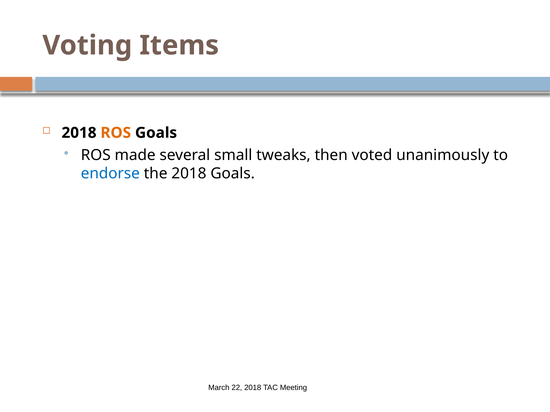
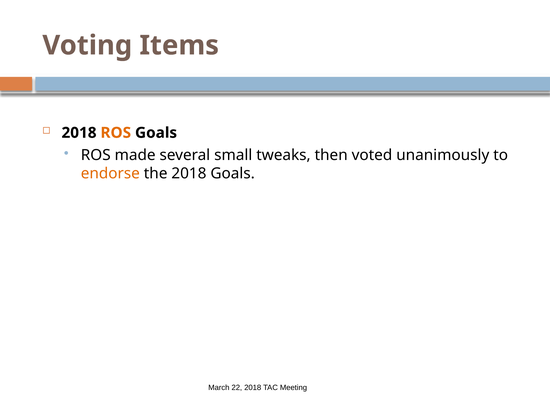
endorse colour: blue -> orange
